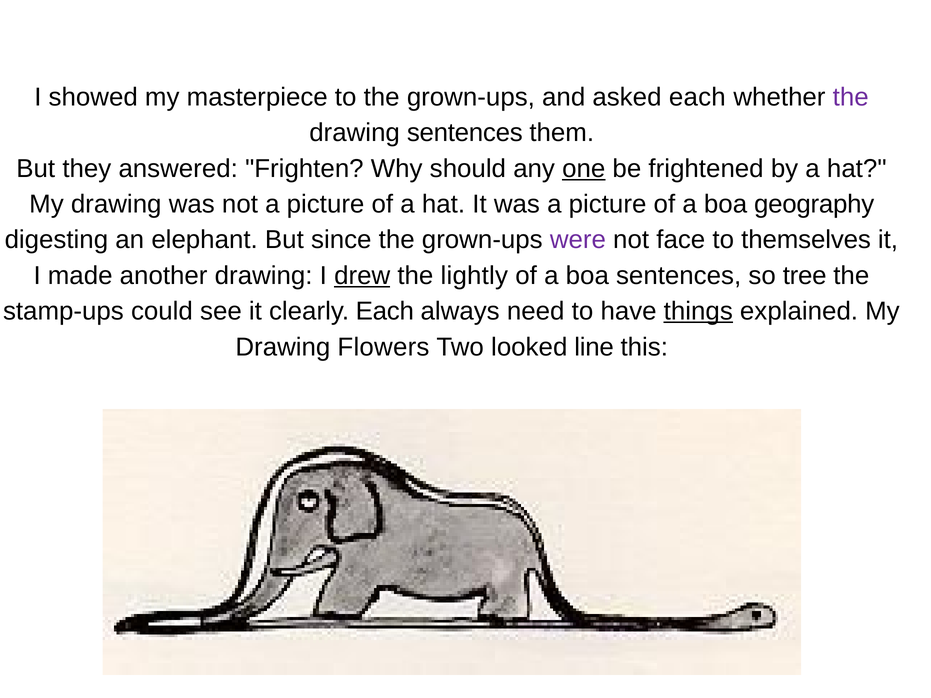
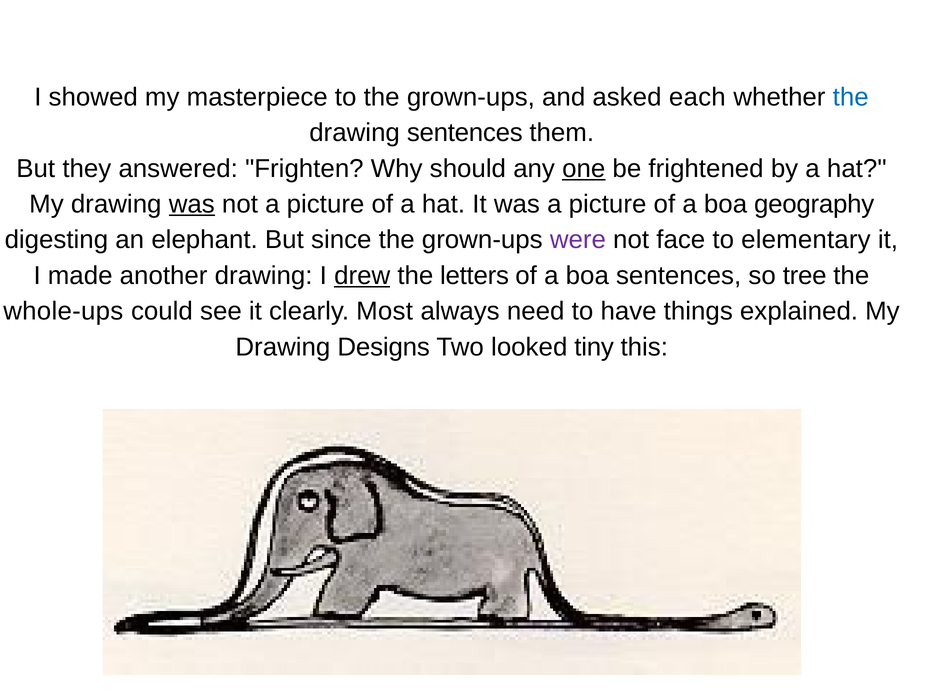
the at (851, 97) colour: purple -> blue
was at (192, 204) underline: none -> present
themselves: themselves -> elementary
lightly: lightly -> letters
stamp-ups: stamp-ups -> whole-ups
clearly Each: Each -> Most
things underline: present -> none
Flowers: Flowers -> Designs
line: line -> tiny
